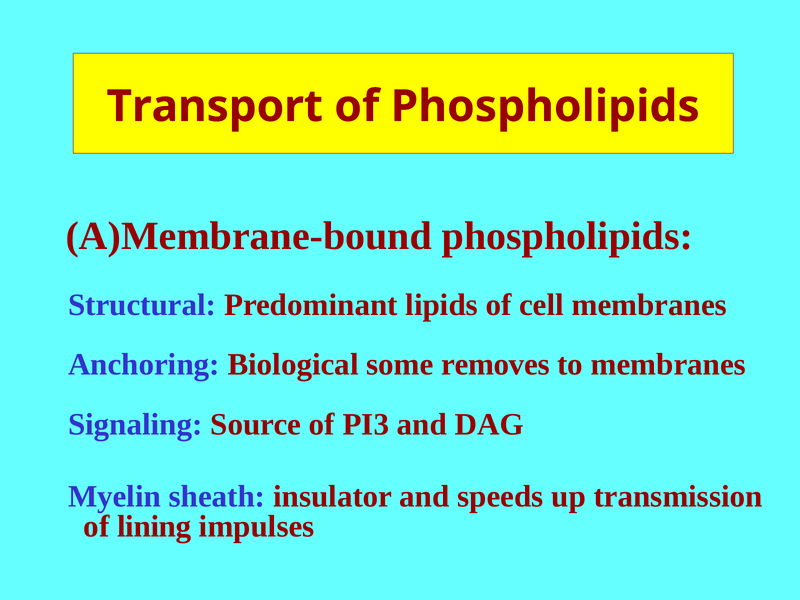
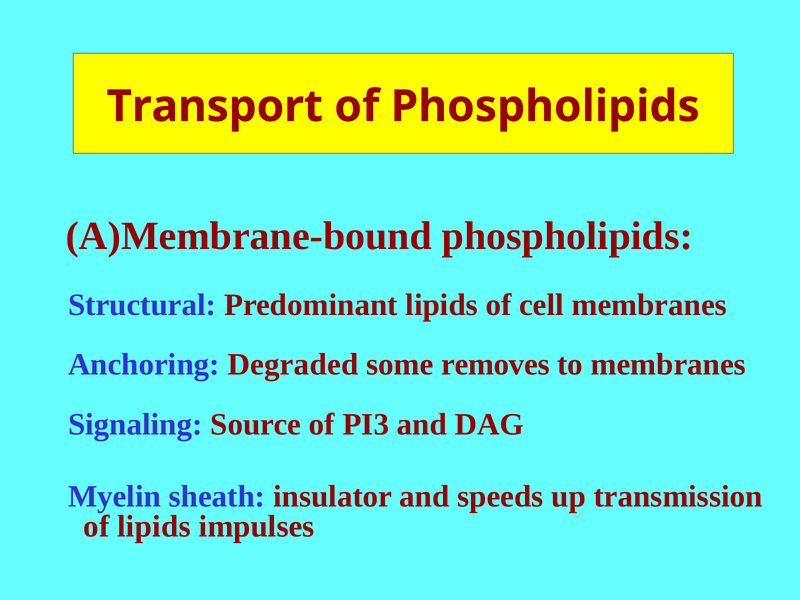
Biological: Biological -> Degraded
of lining: lining -> lipids
